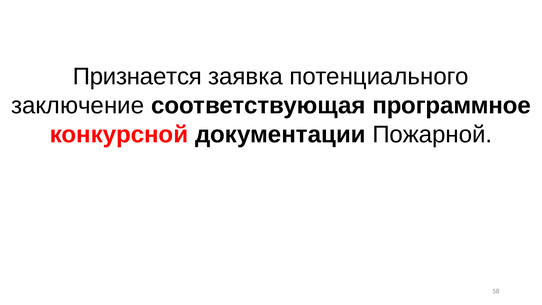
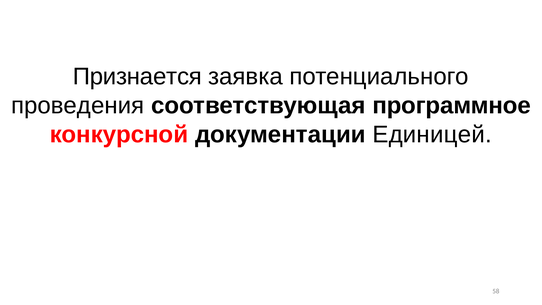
заключение: заключение -> проведения
Пожарной: Пожарной -> Единицей
